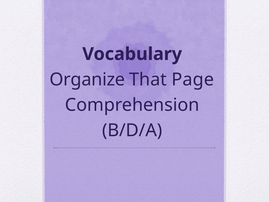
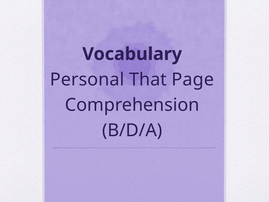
Organize: Organize -> Personal
